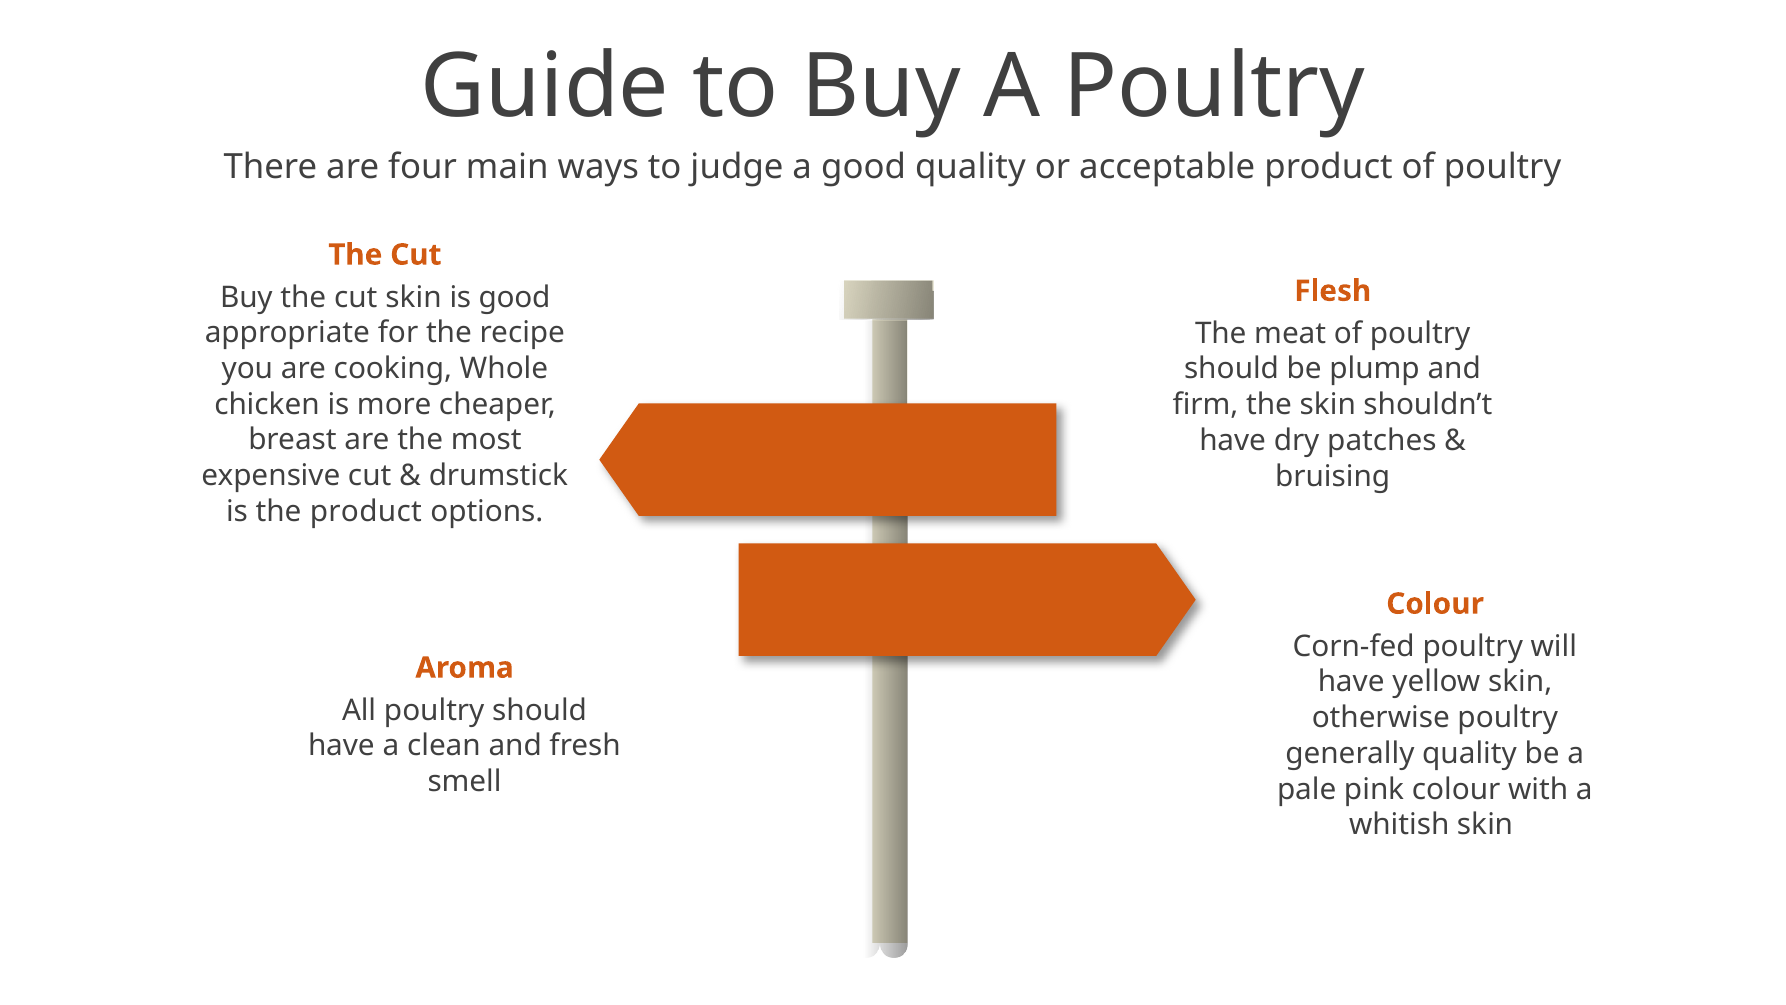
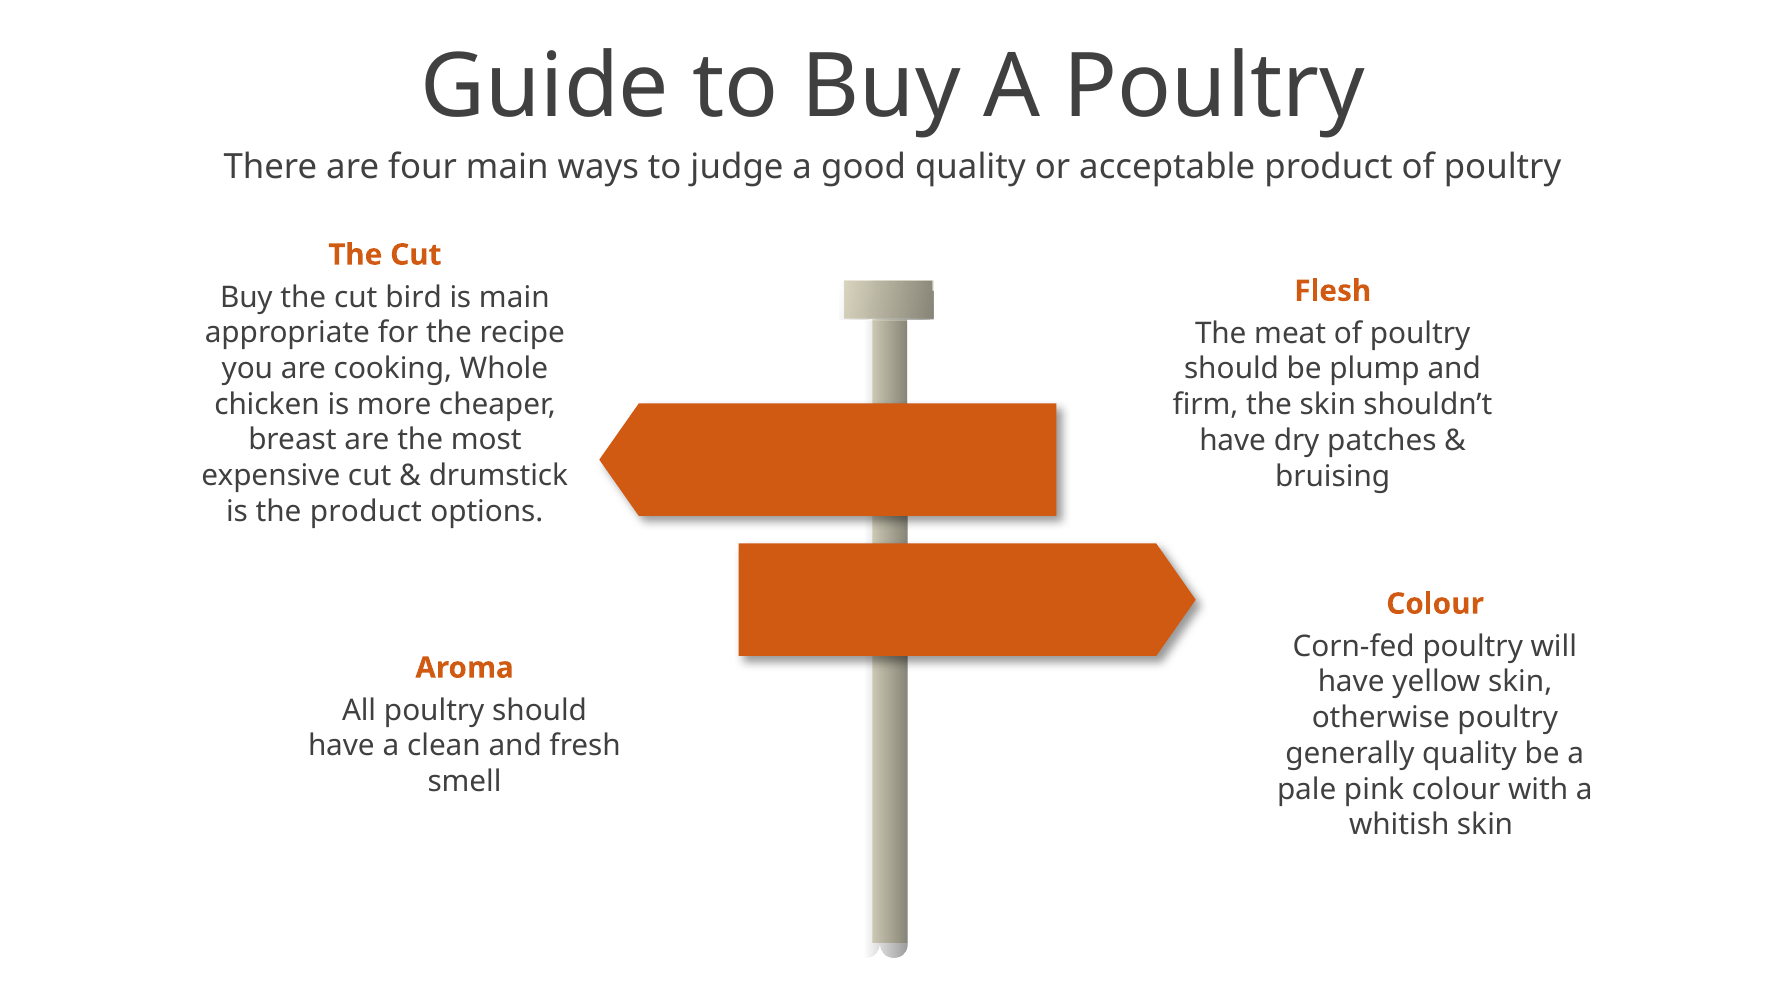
cut skin: skin -> bird
is good: good -> main
